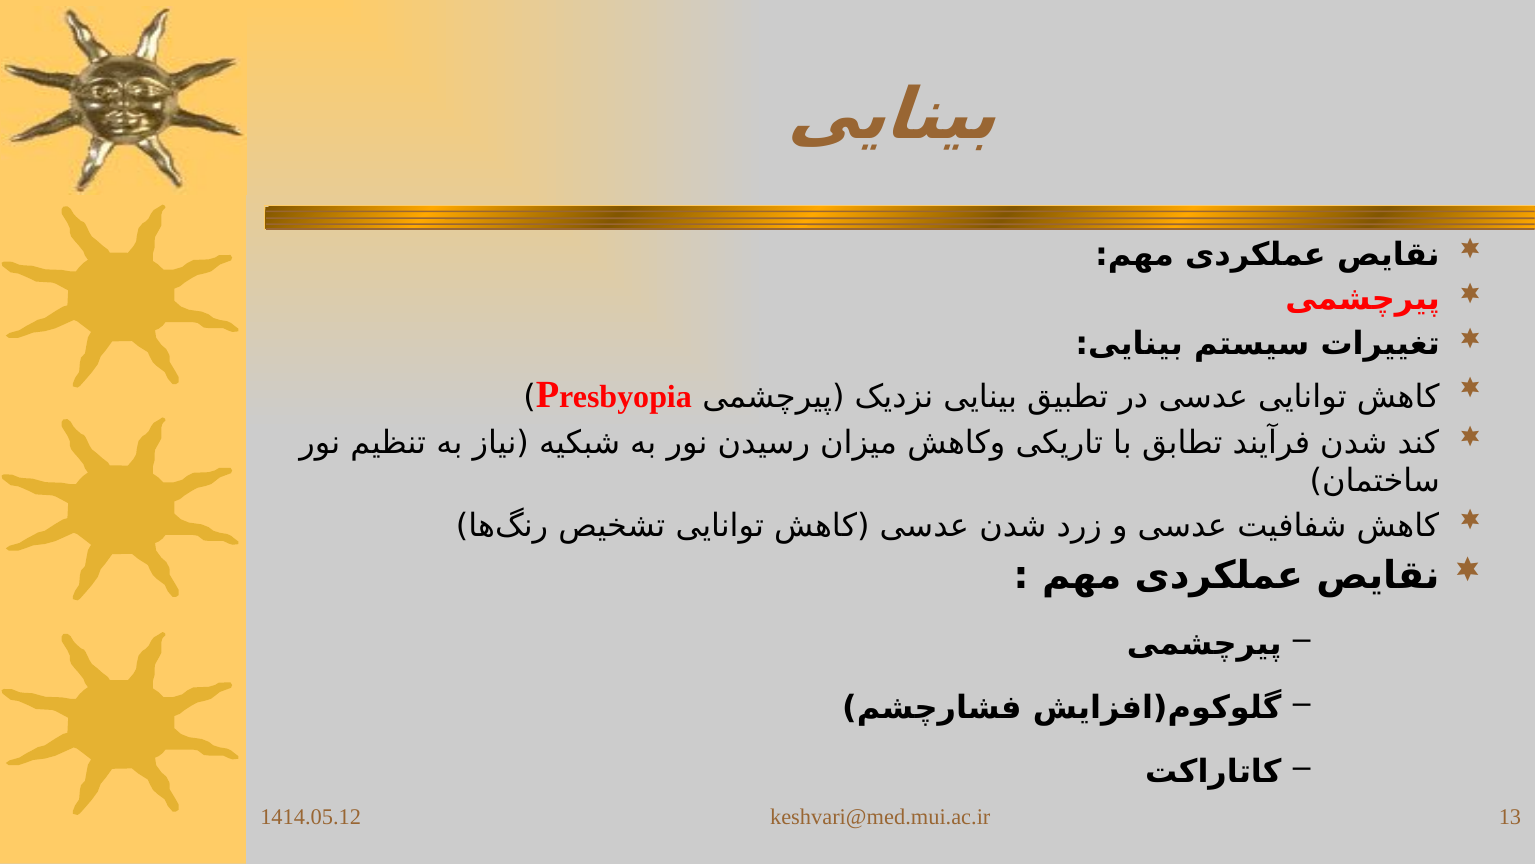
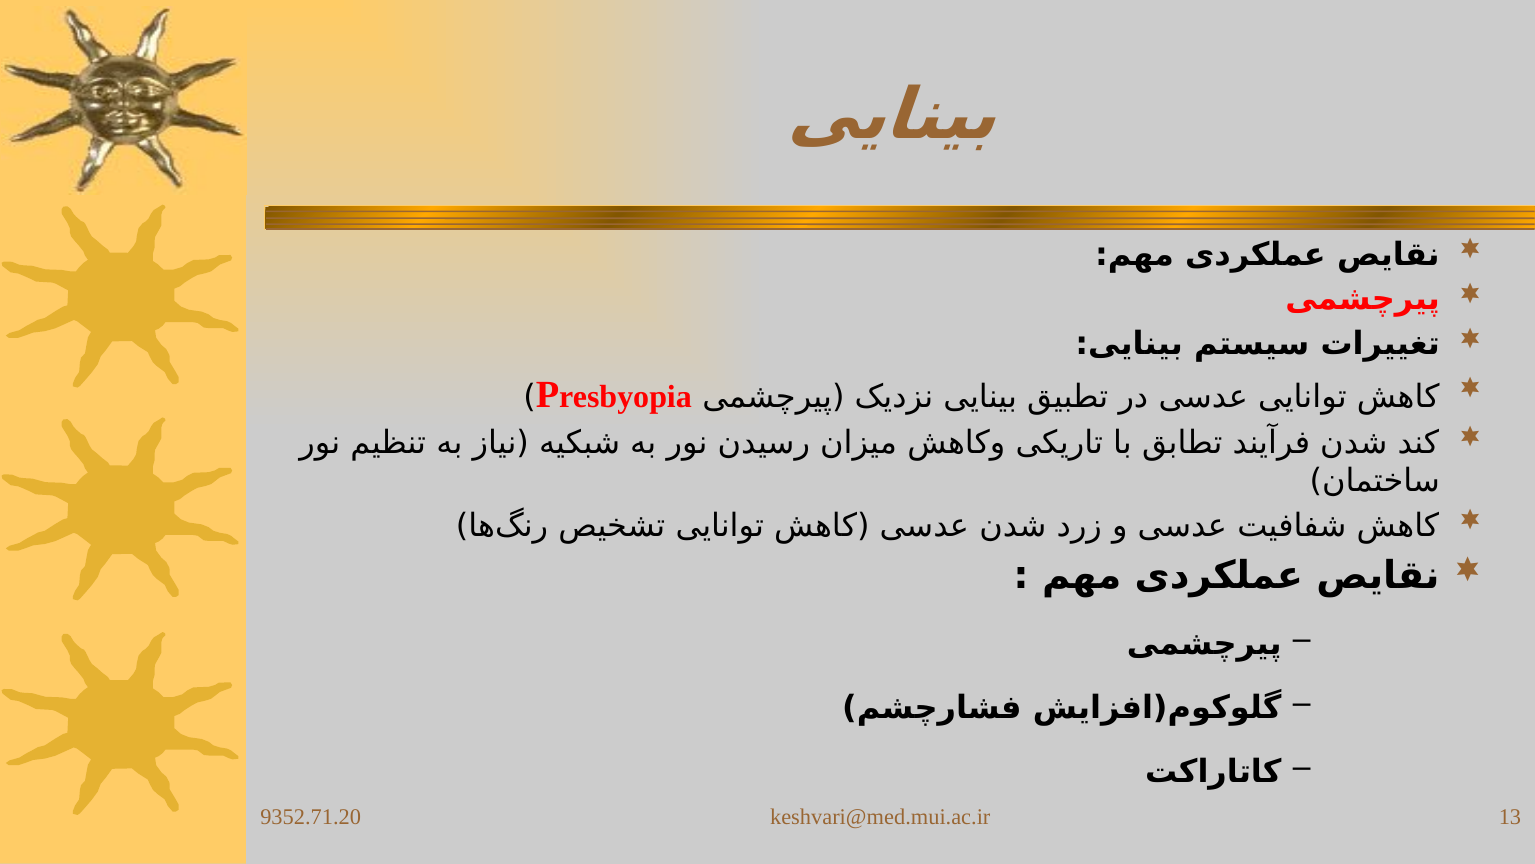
1414.05.12: 1414.05.12 -> 9352.71.20
